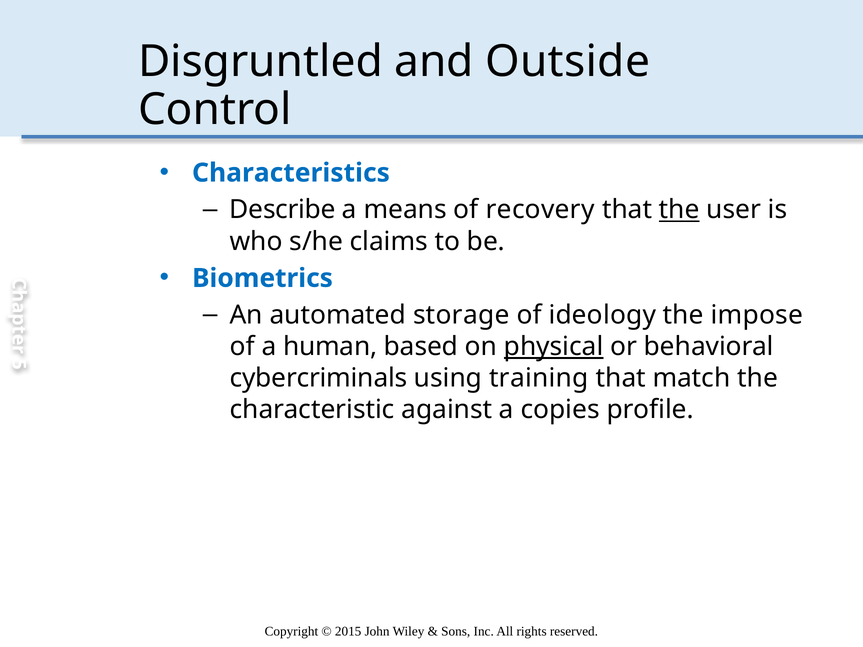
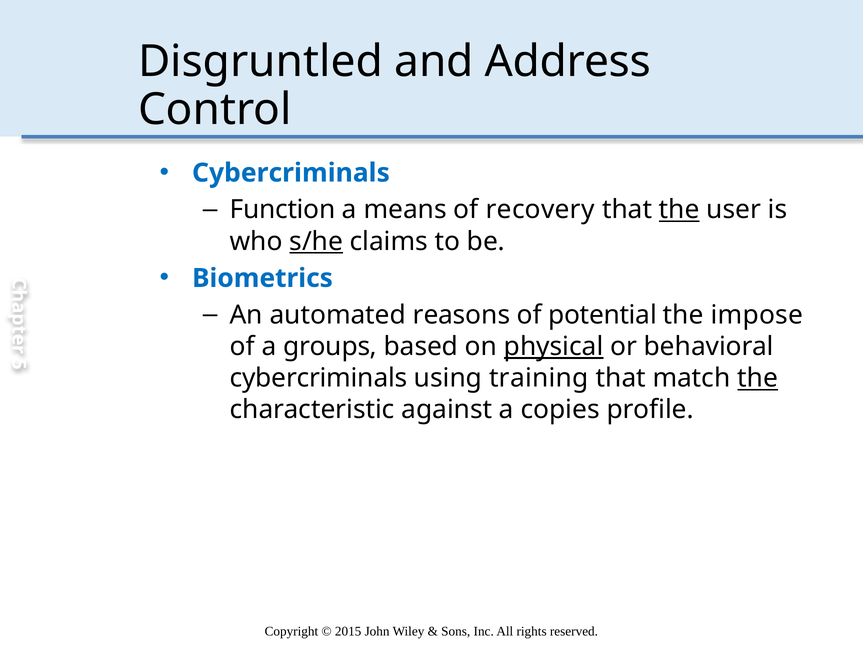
Outside: Outside -> Address
Characteristics at (291, 173): Characteristics -> Cybercriminals
Describe: Describe -> Function
s/he underline: none -> present
storage: storage -> reasons
ideology: ideology -> potential
human: human -> groups
the at (758, 378) underline: none -> present
